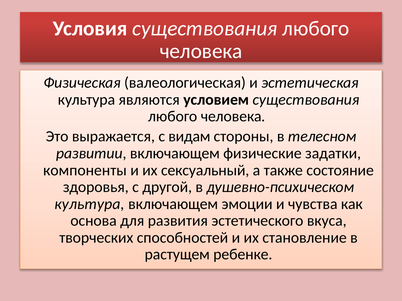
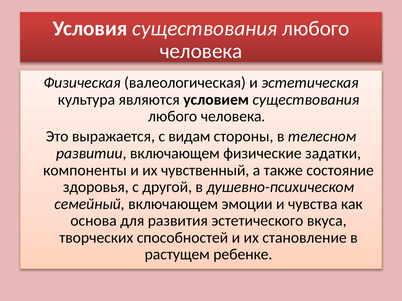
сексуальный: сексуальный -> чувственный
культура at (89, 204): культура -> семейный
